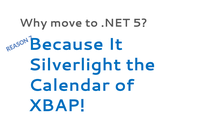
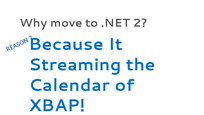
5: 5 -> 2
Silverlight: Silverlight -> Streaming
